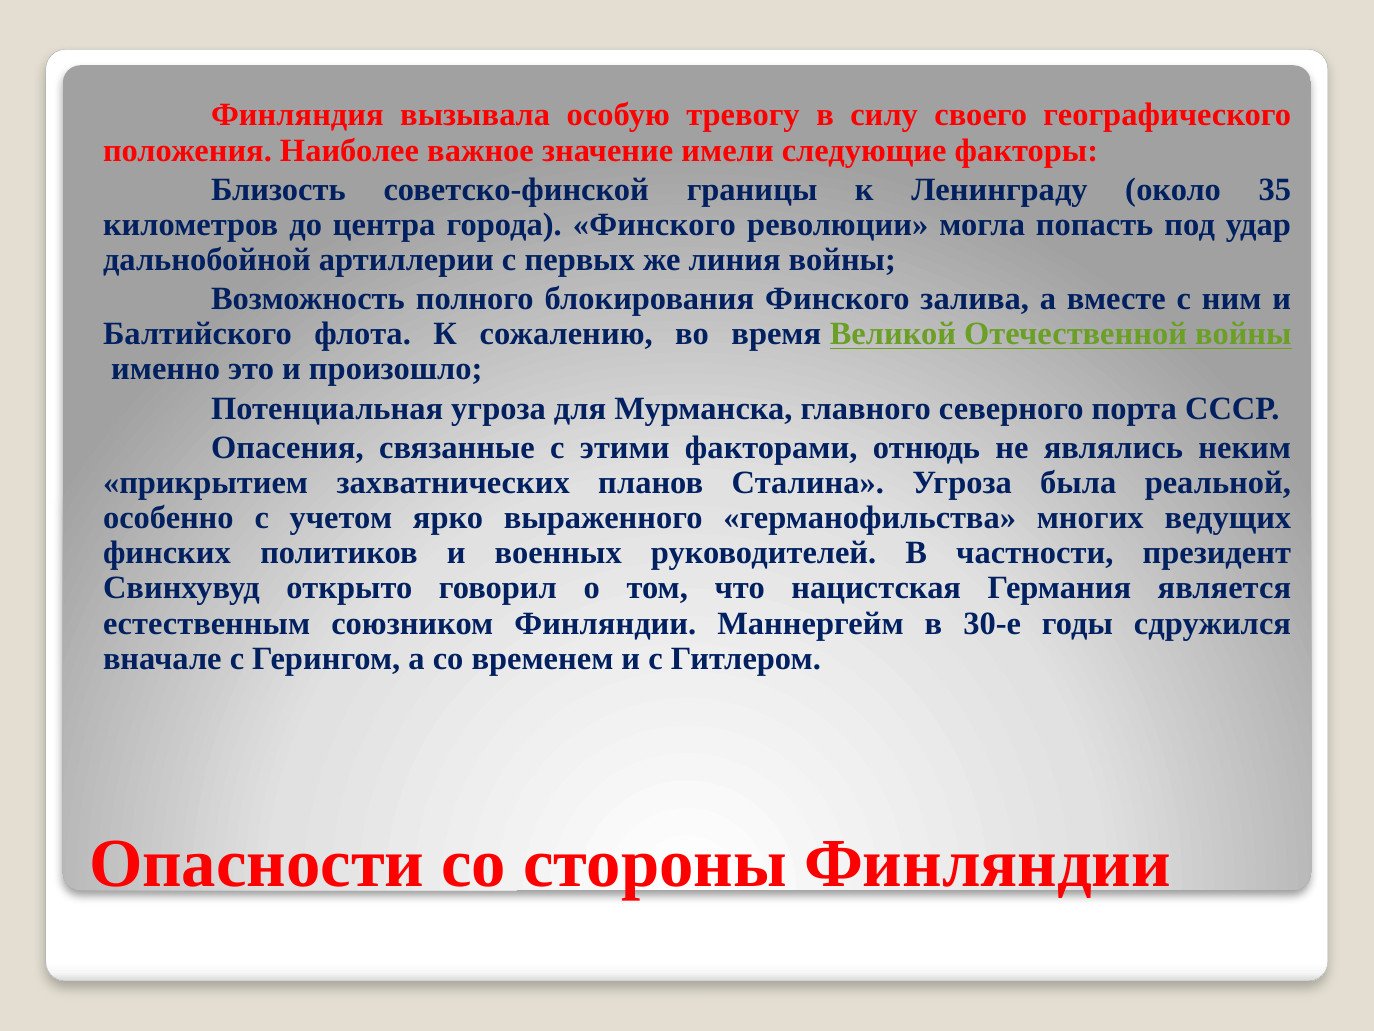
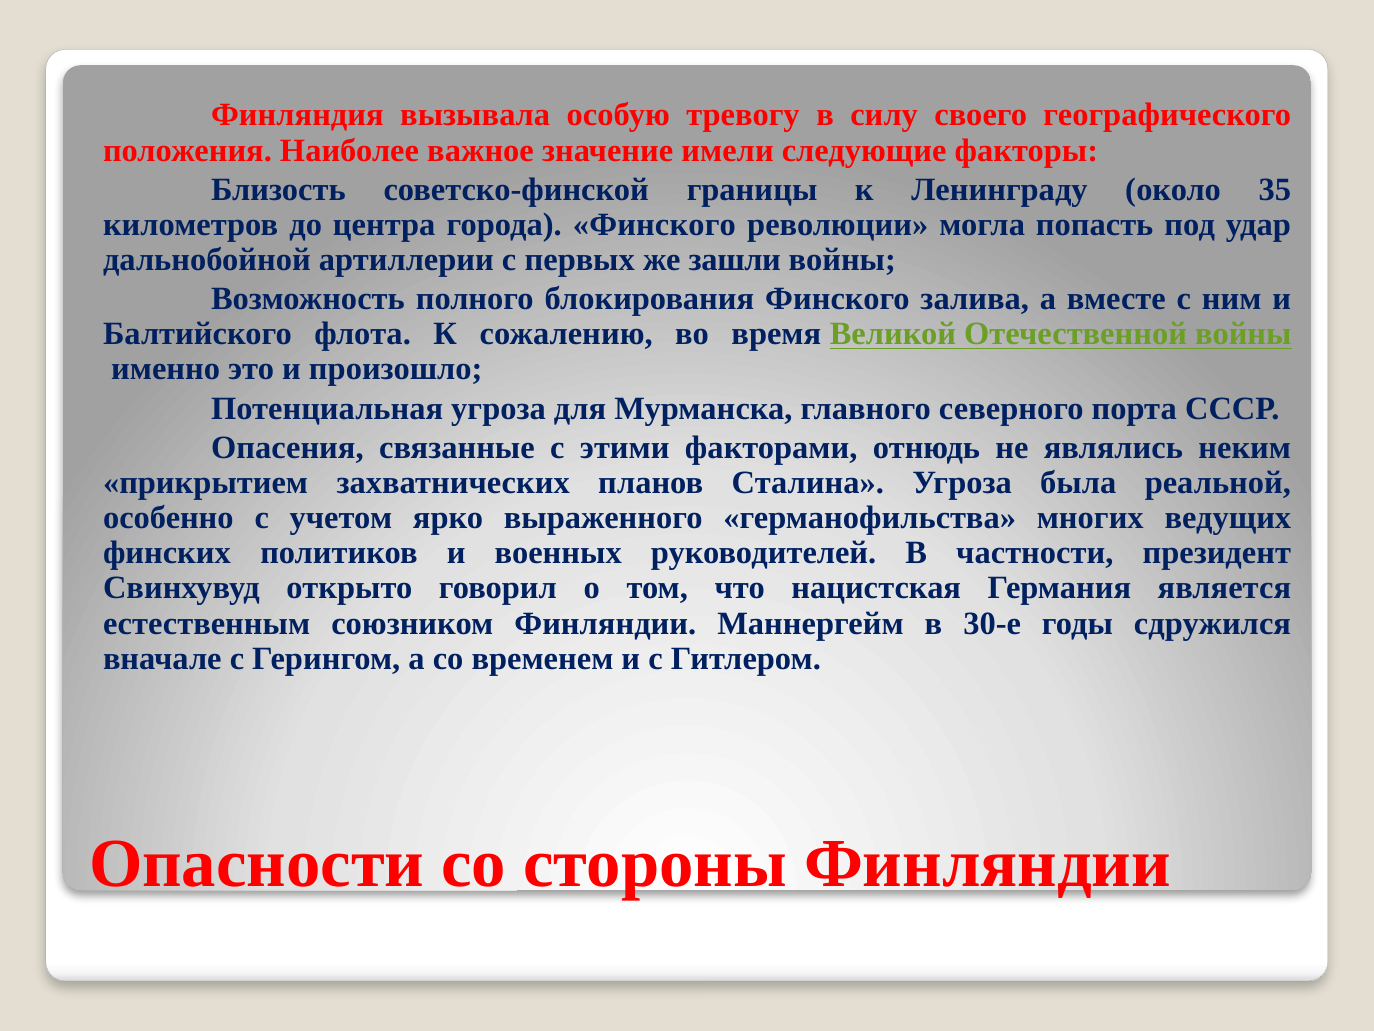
линия: линия -> зашли
